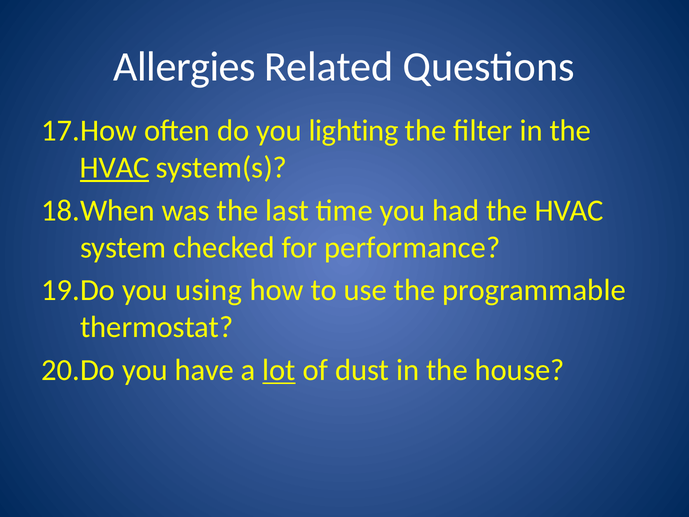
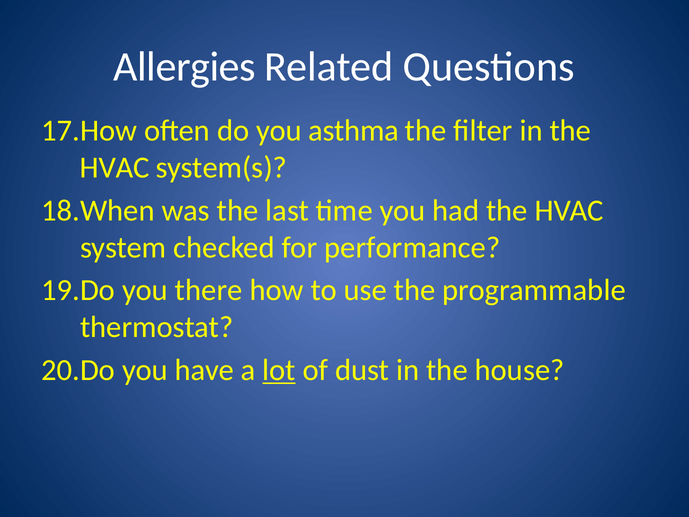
lighting: lighting -> asthma
HVAC at (115, 168) underline: present -> none
using: using -> there
